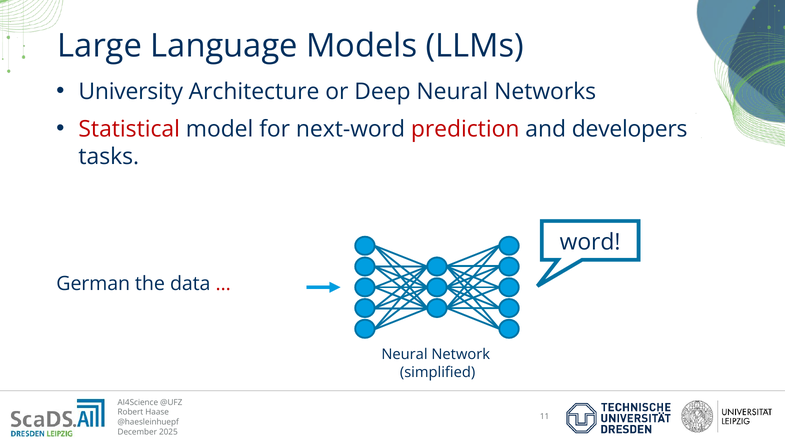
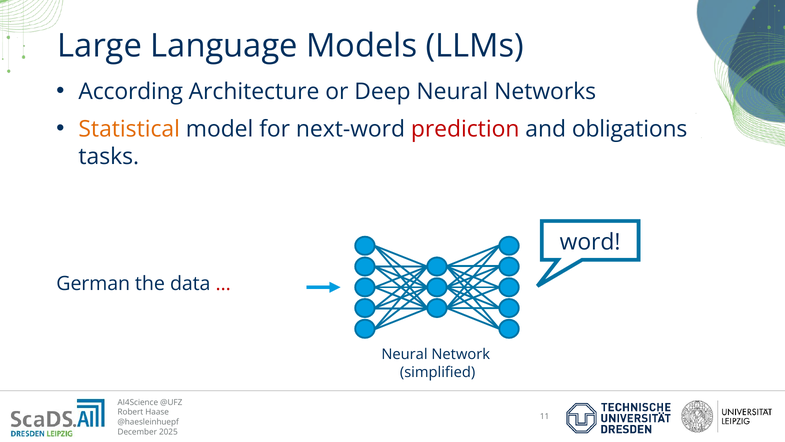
University: University -> According
Statistical colour: red -> orange
developers: developers -> obligations
